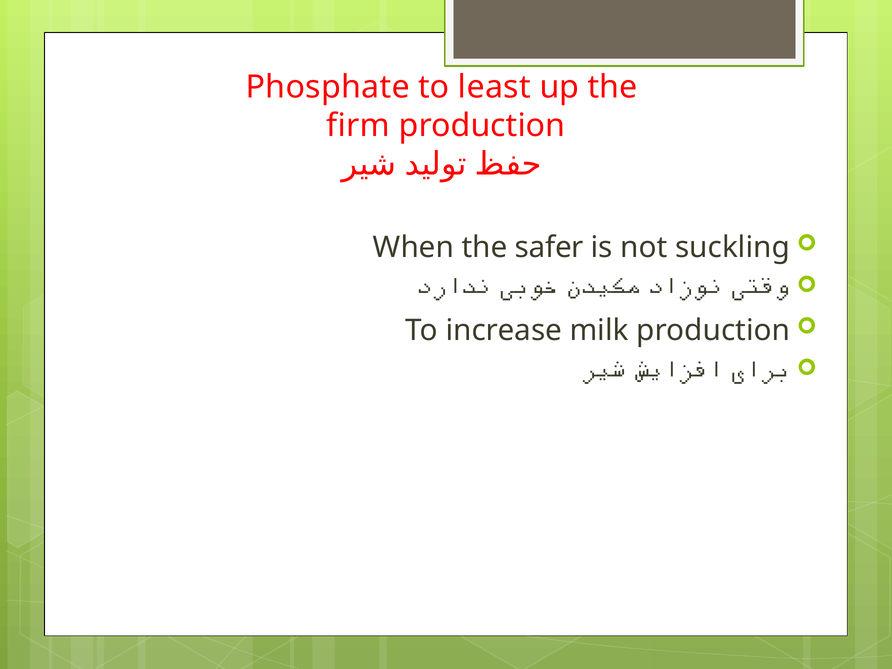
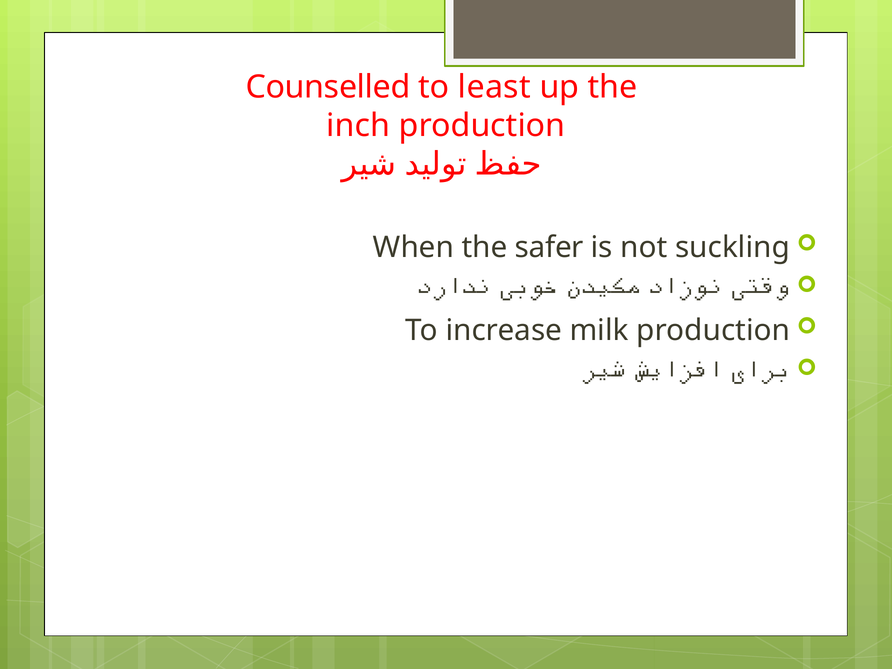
Phosphate: Phosphate -> Counselled
firm: firm -> inch
